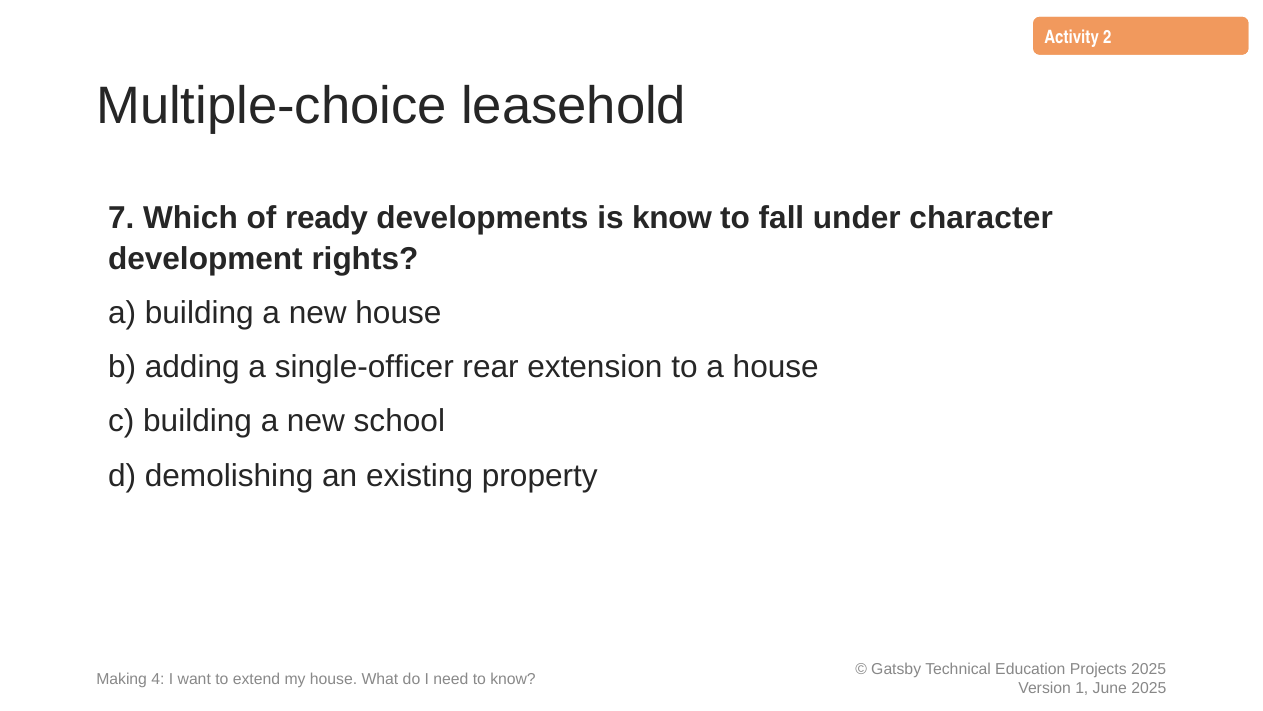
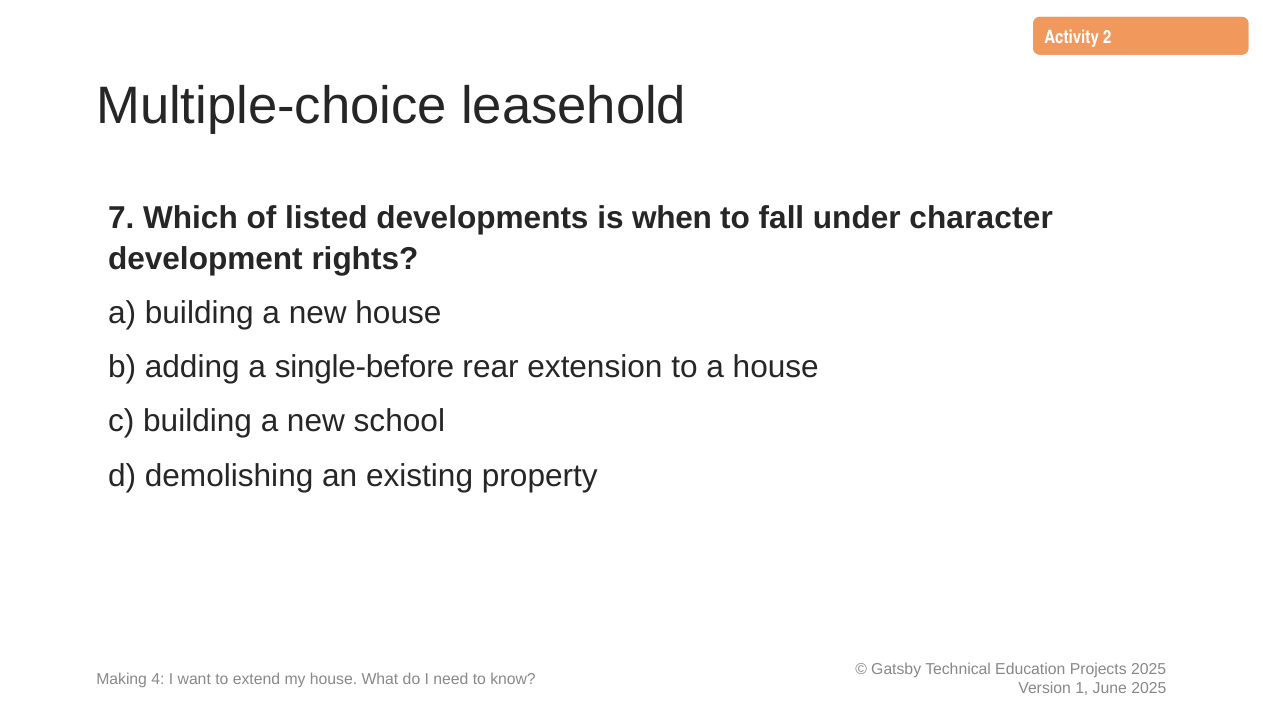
ready: ready -> listed
is know: know -> when
single-officer: single-officer -> single-before
